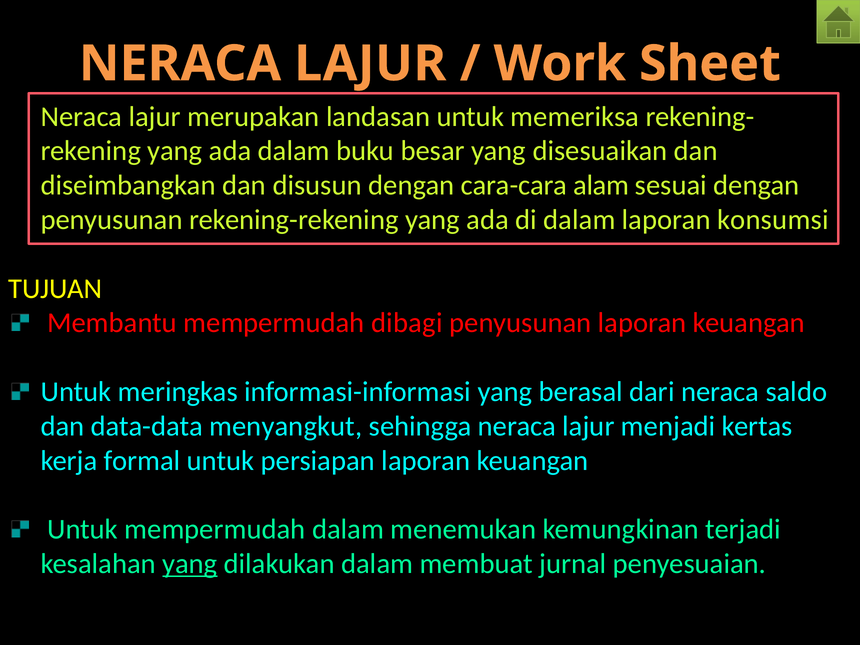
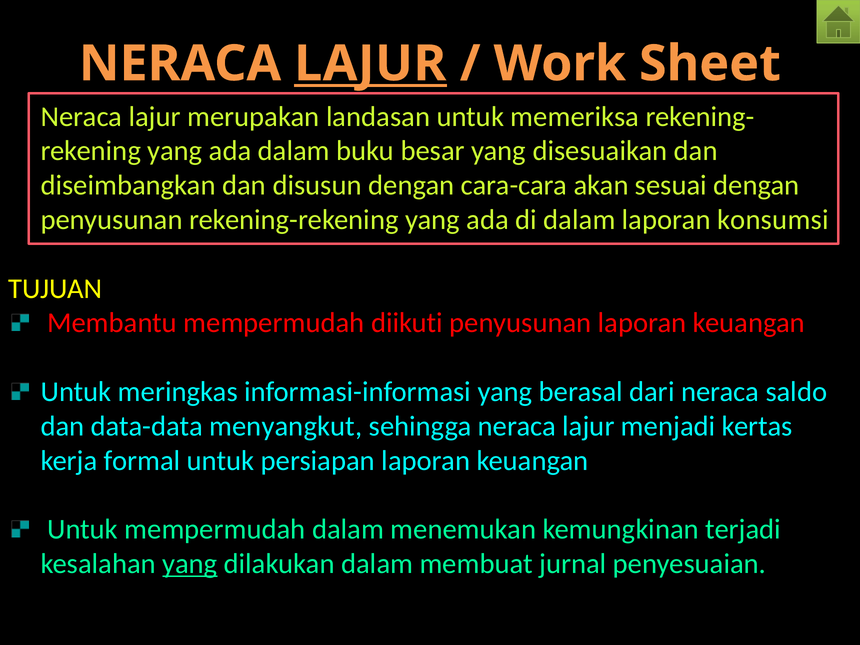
LAJUR at (370, 64) underline: none -> present
alam: alam -> akan
dibagi: dibagi -> diikuti
